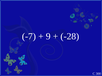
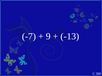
-28: -28 -> -13
